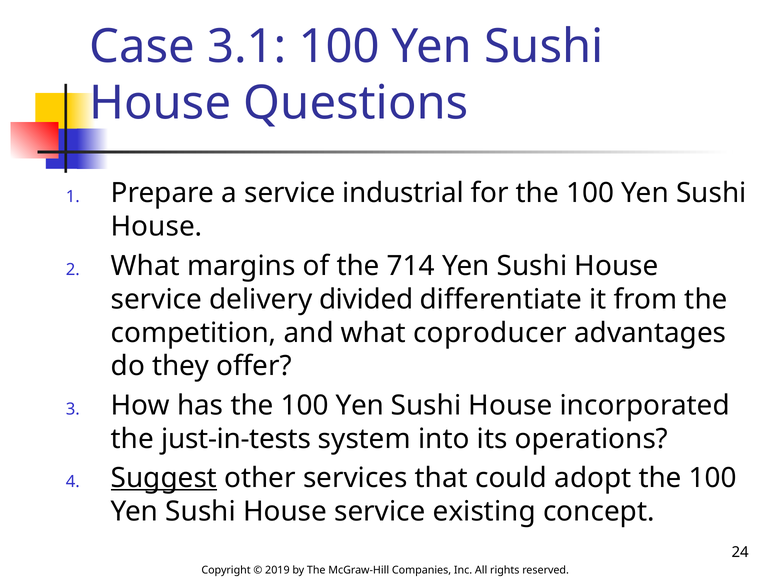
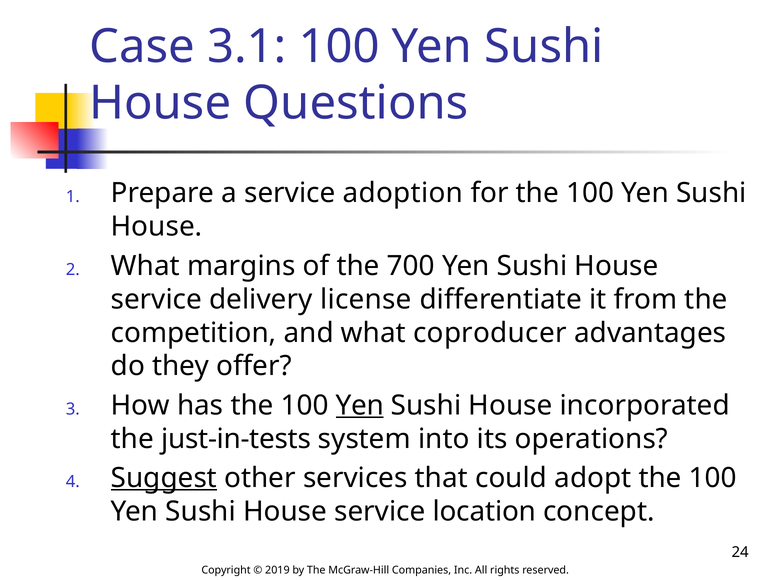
industrial: industrial -> adoption
714: 714 -> 700
divided: divided -> license
Yen at (360, 405) underline: none -> present
existing: existing -> location
